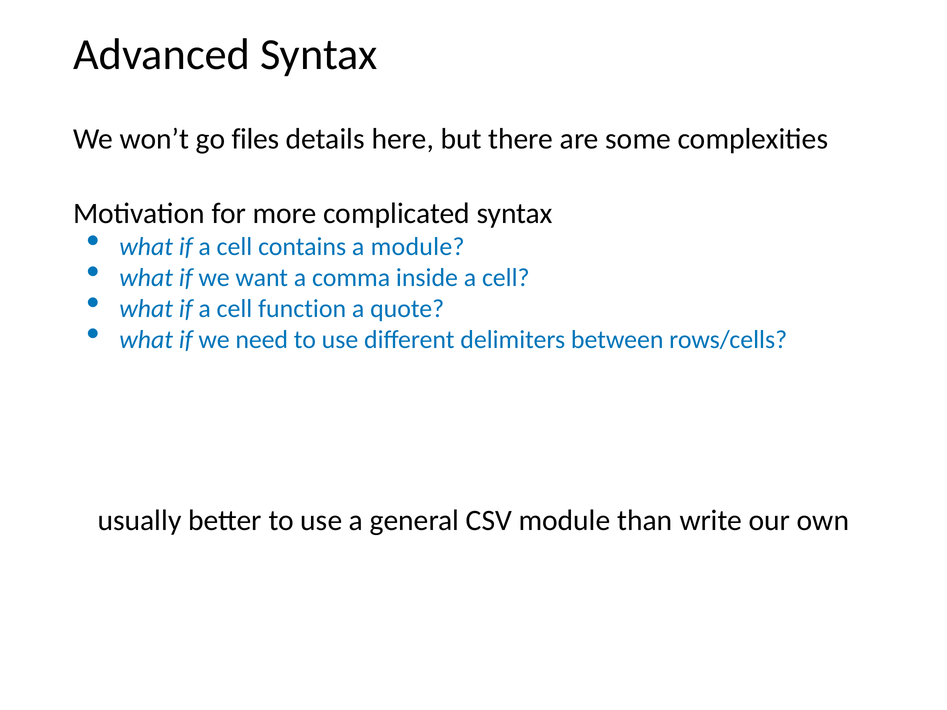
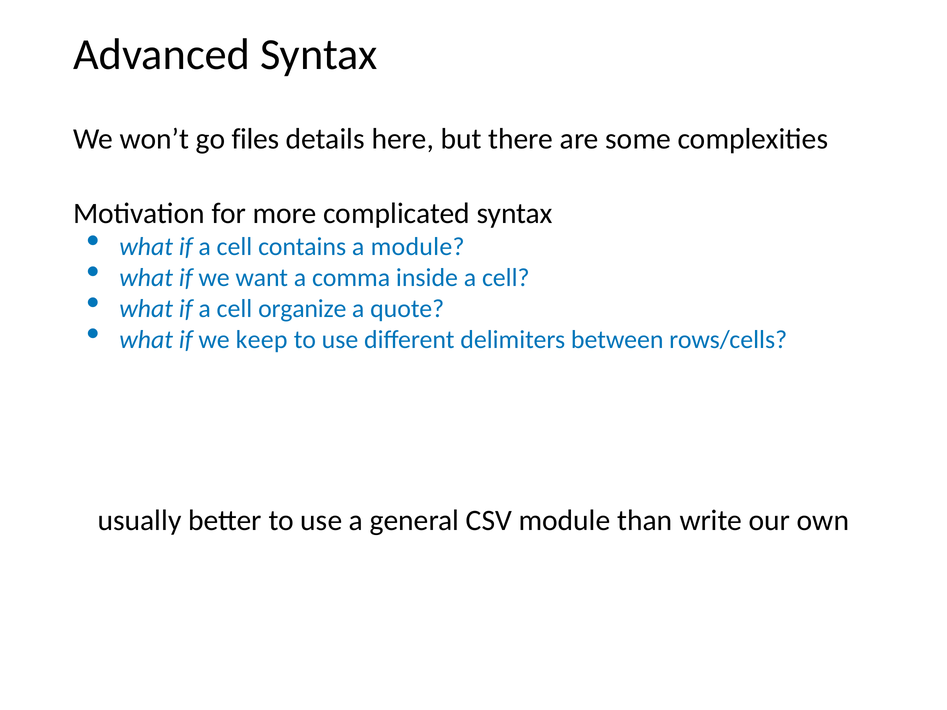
function: function -> organize
need: need -> keep
